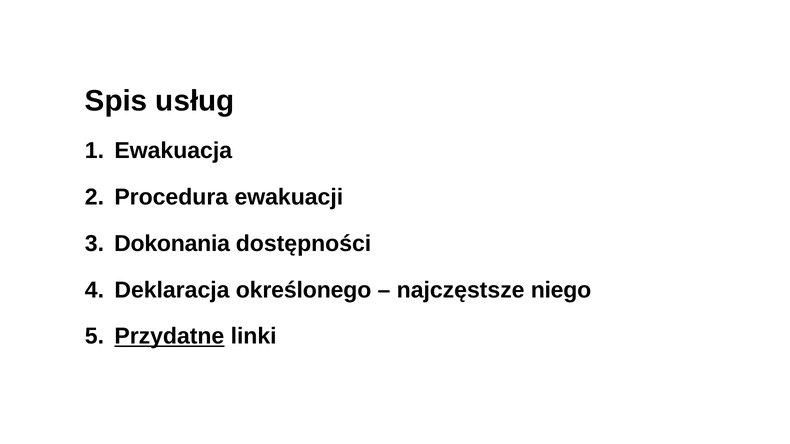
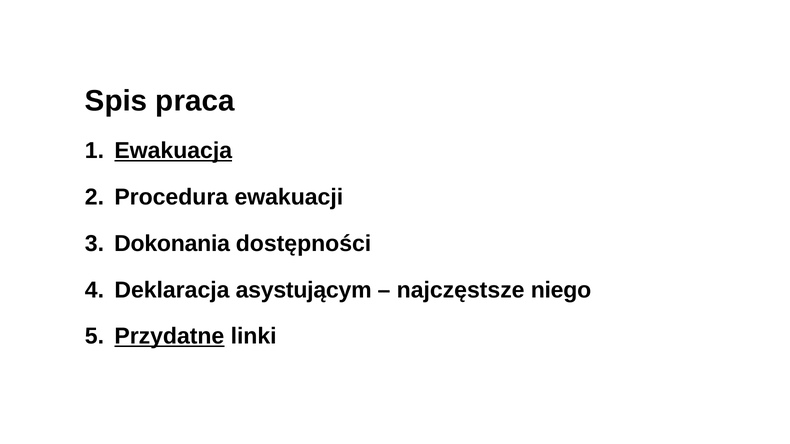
usług: usług -> praca
Ewakuacja underline: none -> present
określonego: określonego -> asystującym
